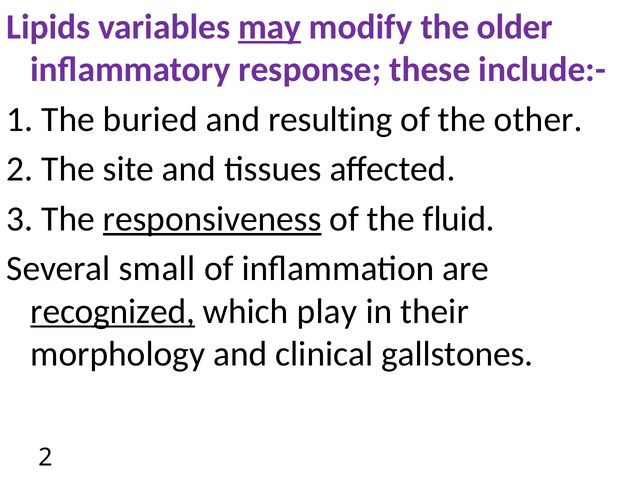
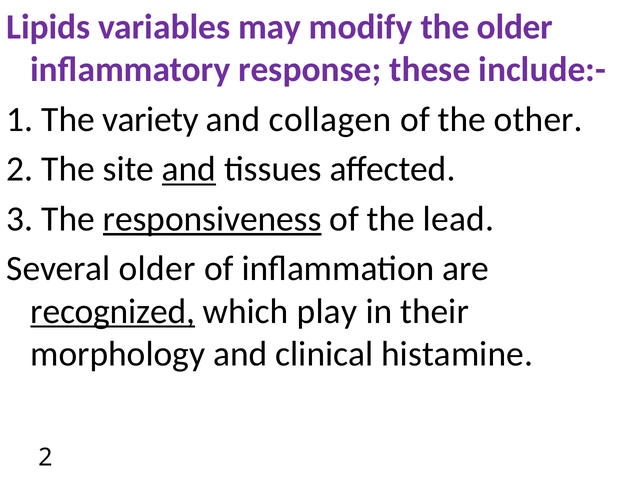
may underline: present -> none
buried: buried -> variety
resulting: resulting -> collagen
and at (189, 169) underline: none -> present
fluid: fluid -> lead
Several small: small -> older
gallstones: gallstones -> histamine
